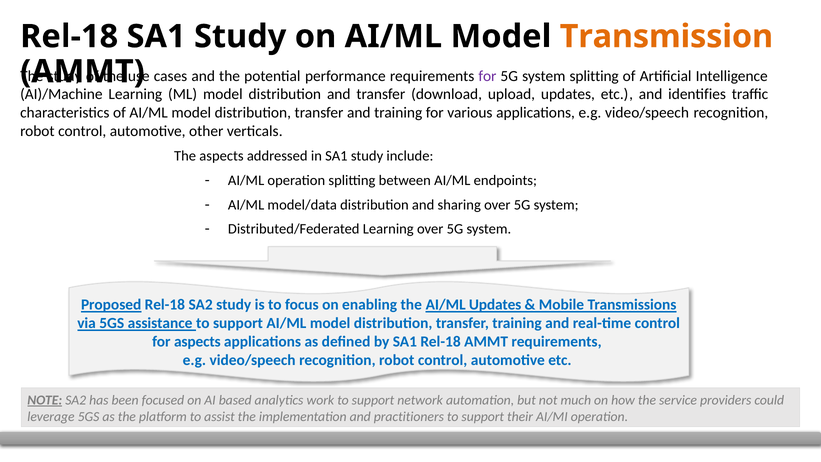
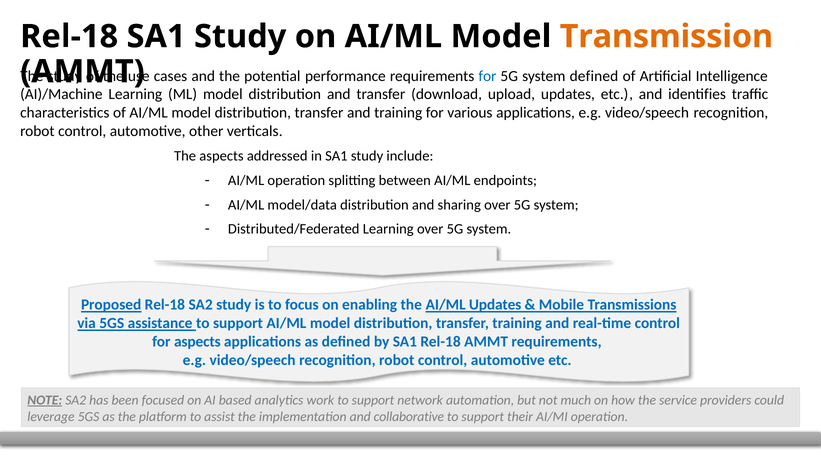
for at (487, 76) colour: purple -> blue
system splitting: splitting -> defined
practitioners: practitioners -> collaborative
